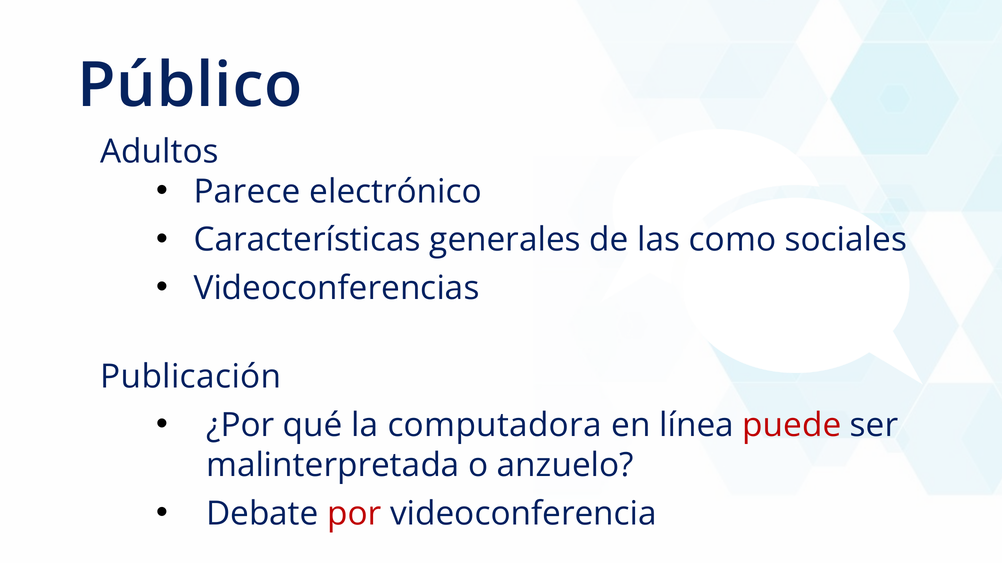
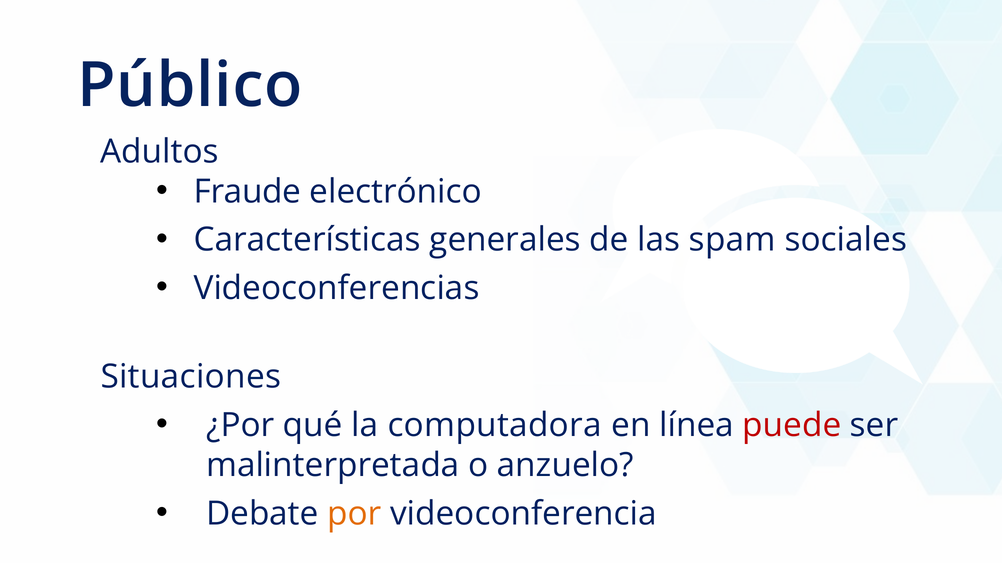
Parece: Parece -> Fraude
como: como -> spam
Publicación: Publicación -> Situaciones
por colour: red -> orange
